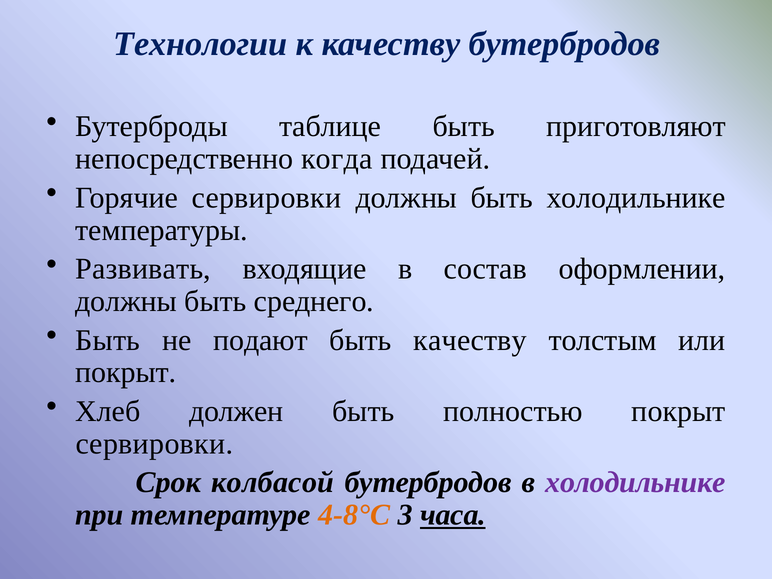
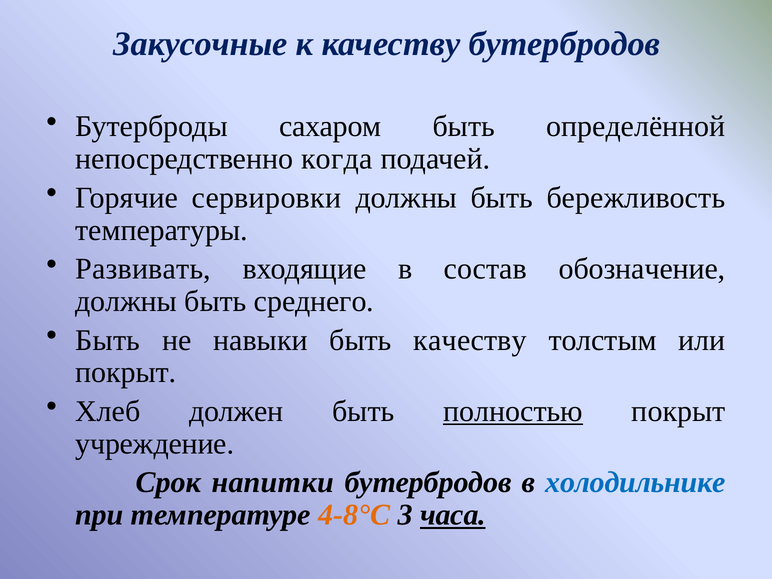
Технологии: Технологии -> Закусочные
таблице: таблице -> сахаром
приготовляют: приготовляют -> определённой
быть холодильнике: холодильнике -> бережливость
оформлении: оформлении -> обозначение
подают: подают -> навыки
полностью underline: none -> present
сервировки at (154, 444): сервировки -> учреждение
колбасой: колбасой -> напитки
холодильнике at (635, 483) colour: purple -> blue
